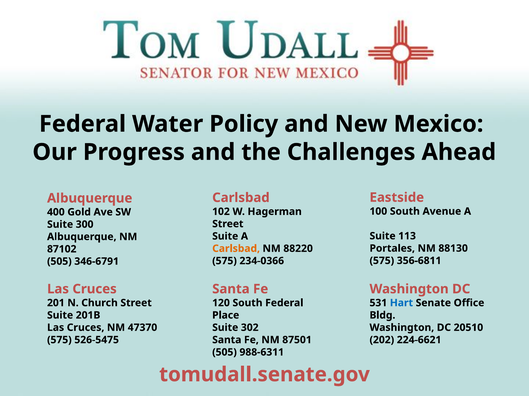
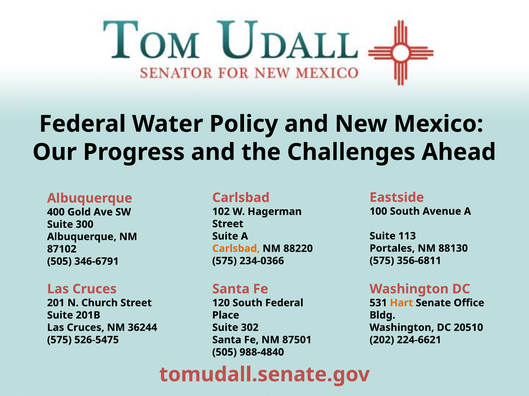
Hart colour: blue -> orange
47370: 47370 -> 36244
988-6311: 988-6311 -> 988-4840
